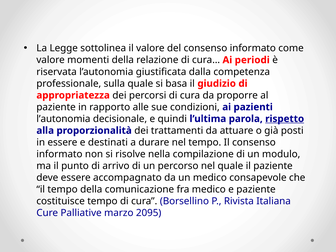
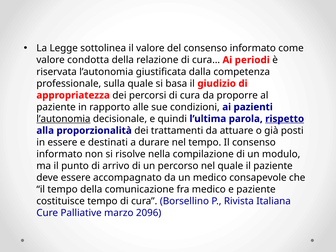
momenti: momenti -> condotta
l’autonomia at (63, 119) underline: none -> present
2095: 2095 -> 2096
